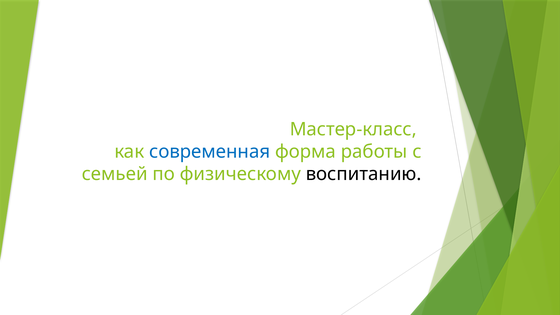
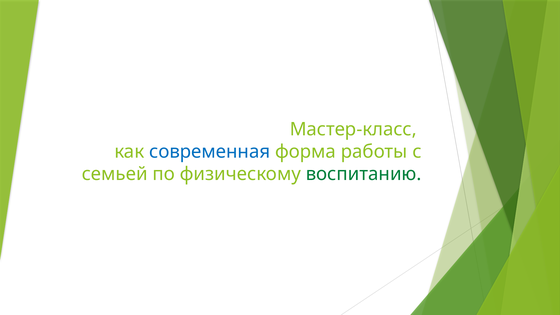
воспитанию colour: black -> green
